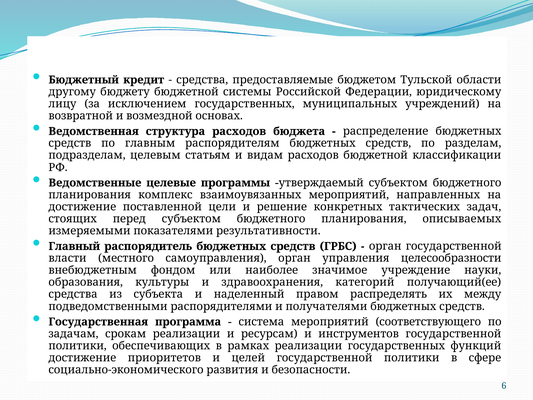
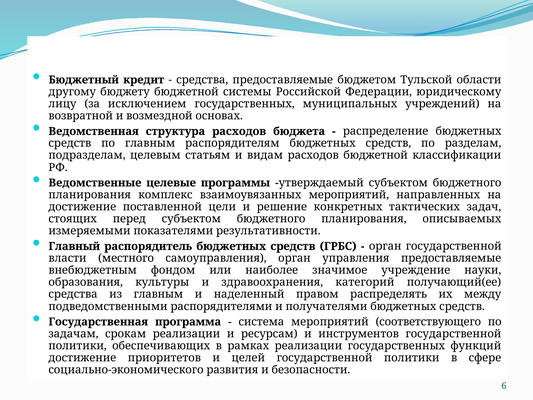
управления целесообразности: целесообразности -> предоставляемые
из субъекта: субъекта -> главным
